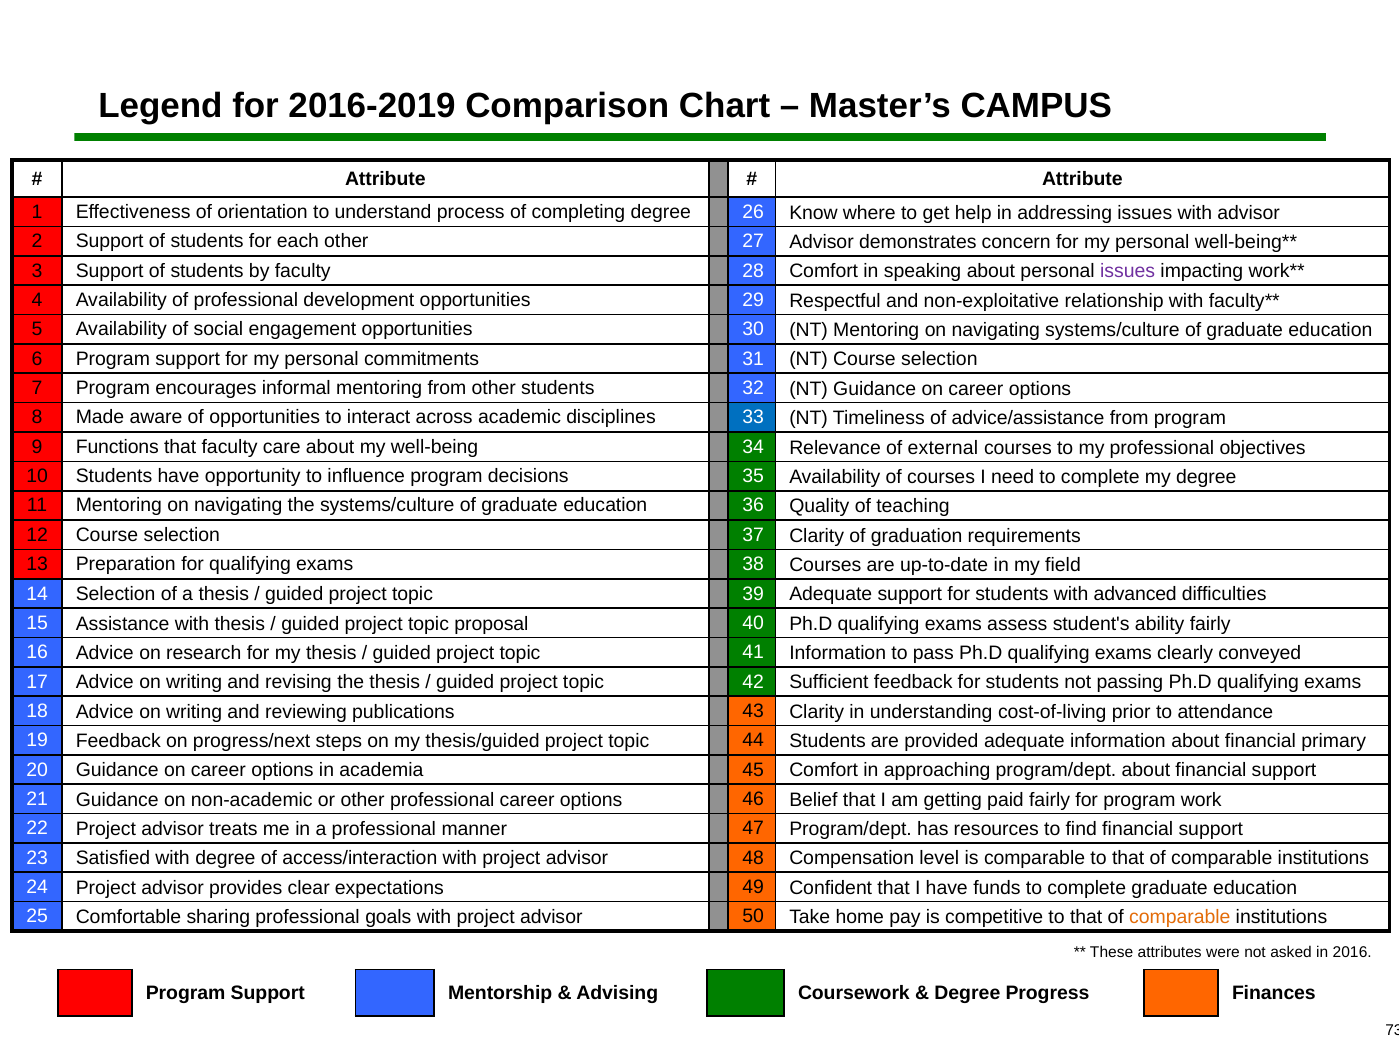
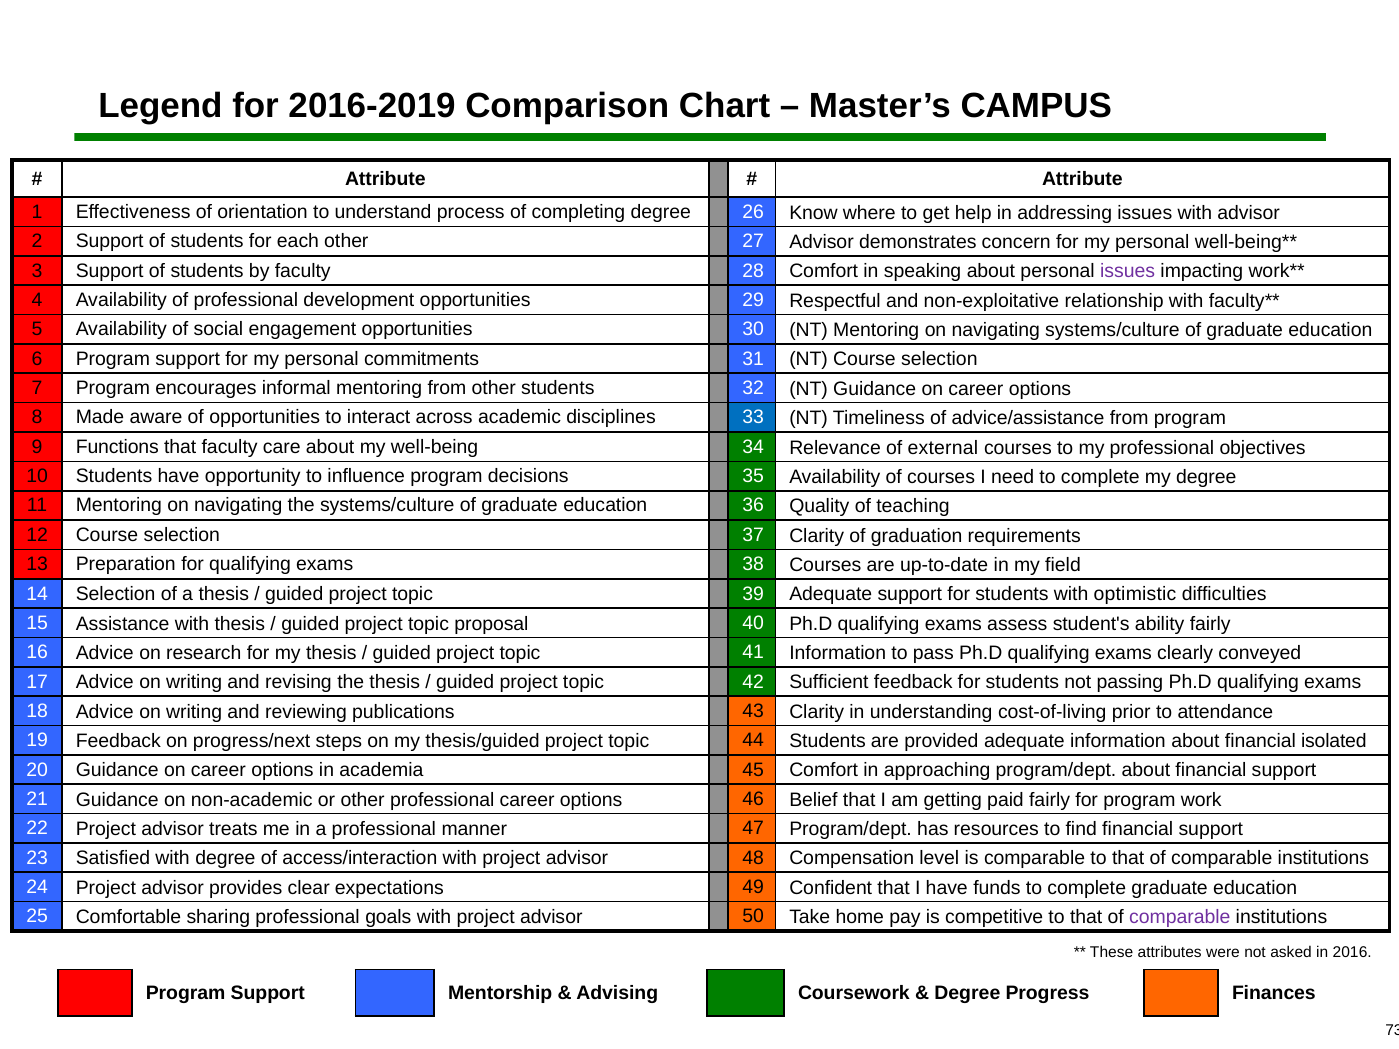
advanced: advanced -> optimistic
primary: primary -> isolated
comparable at (1180, 917) colour: orange -> purple
